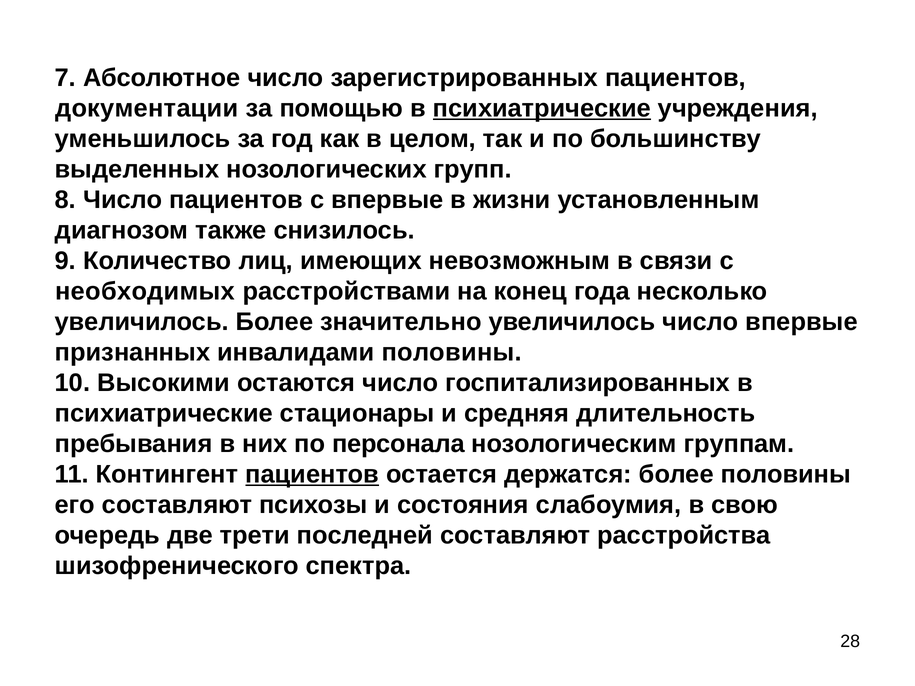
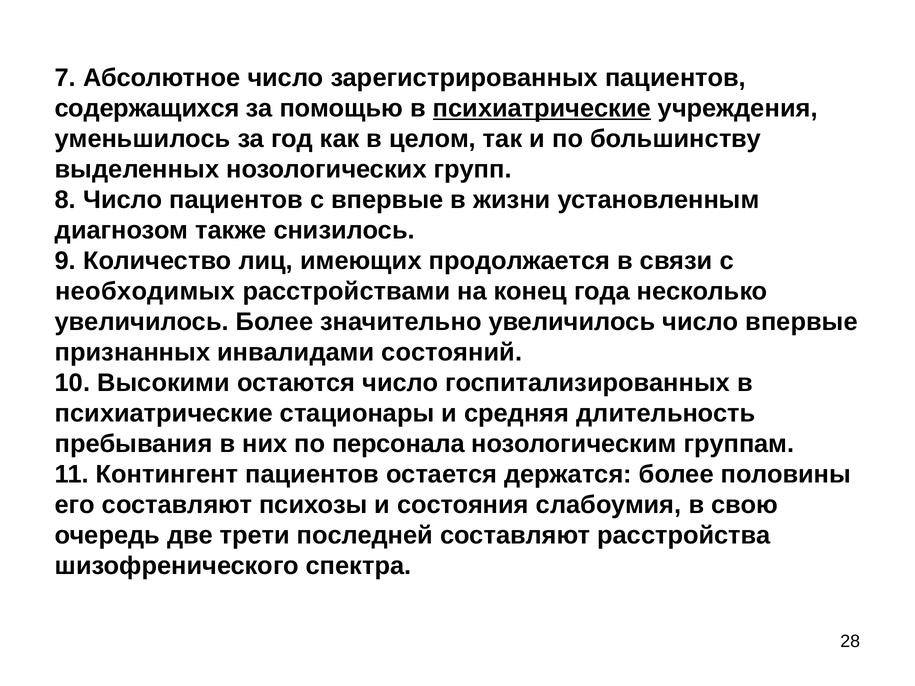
документации: документации -> содержащихся
невозможным: невозможным -> продолжается
инвалидами половины: половины -> состояний
пациентов at (312, 475) underline: present -> none
